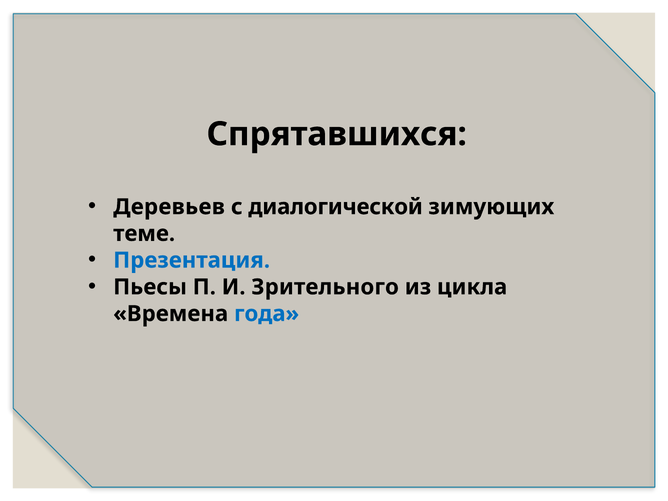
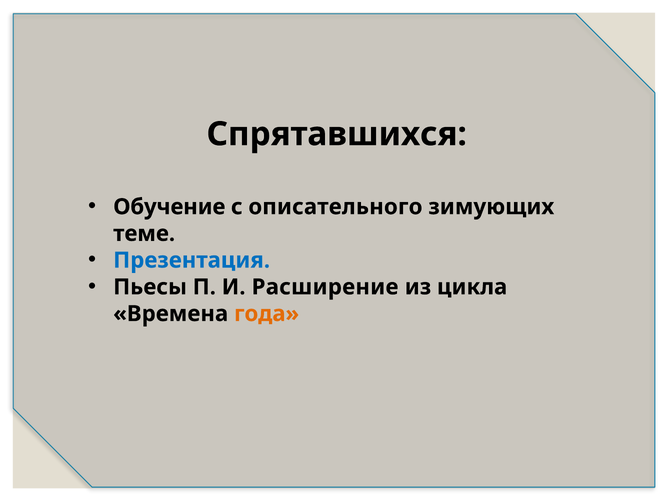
Деревьев: Деревьев -> Обучение
диалогической: диалогической -> описательного
Зрительного: Зрительного -> Расширение
года colour: blue -> orange
